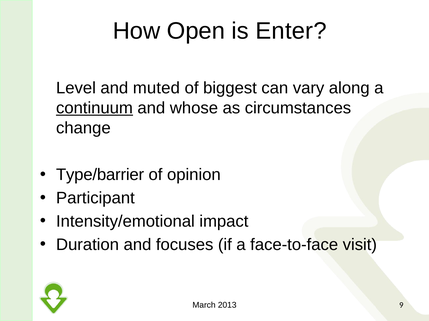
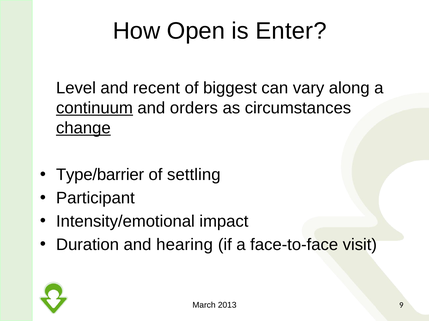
muted: muted -> recent
whose: whose -> orders
change underline: none -> present
opinion: opinion -> settling
focuses: focuses -> hearing
